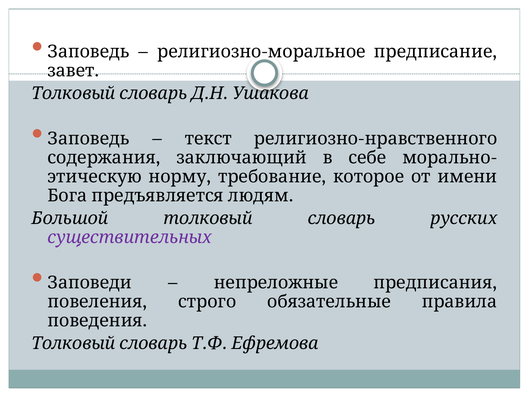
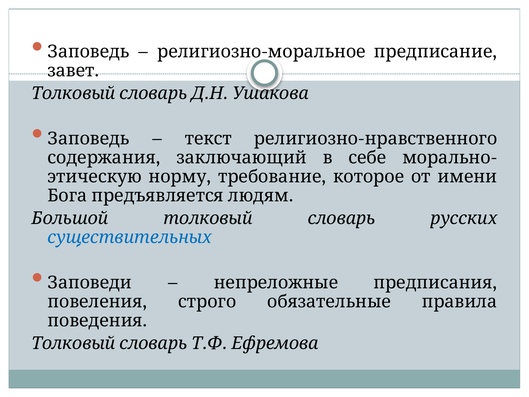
существительных colour: purple -> blue
